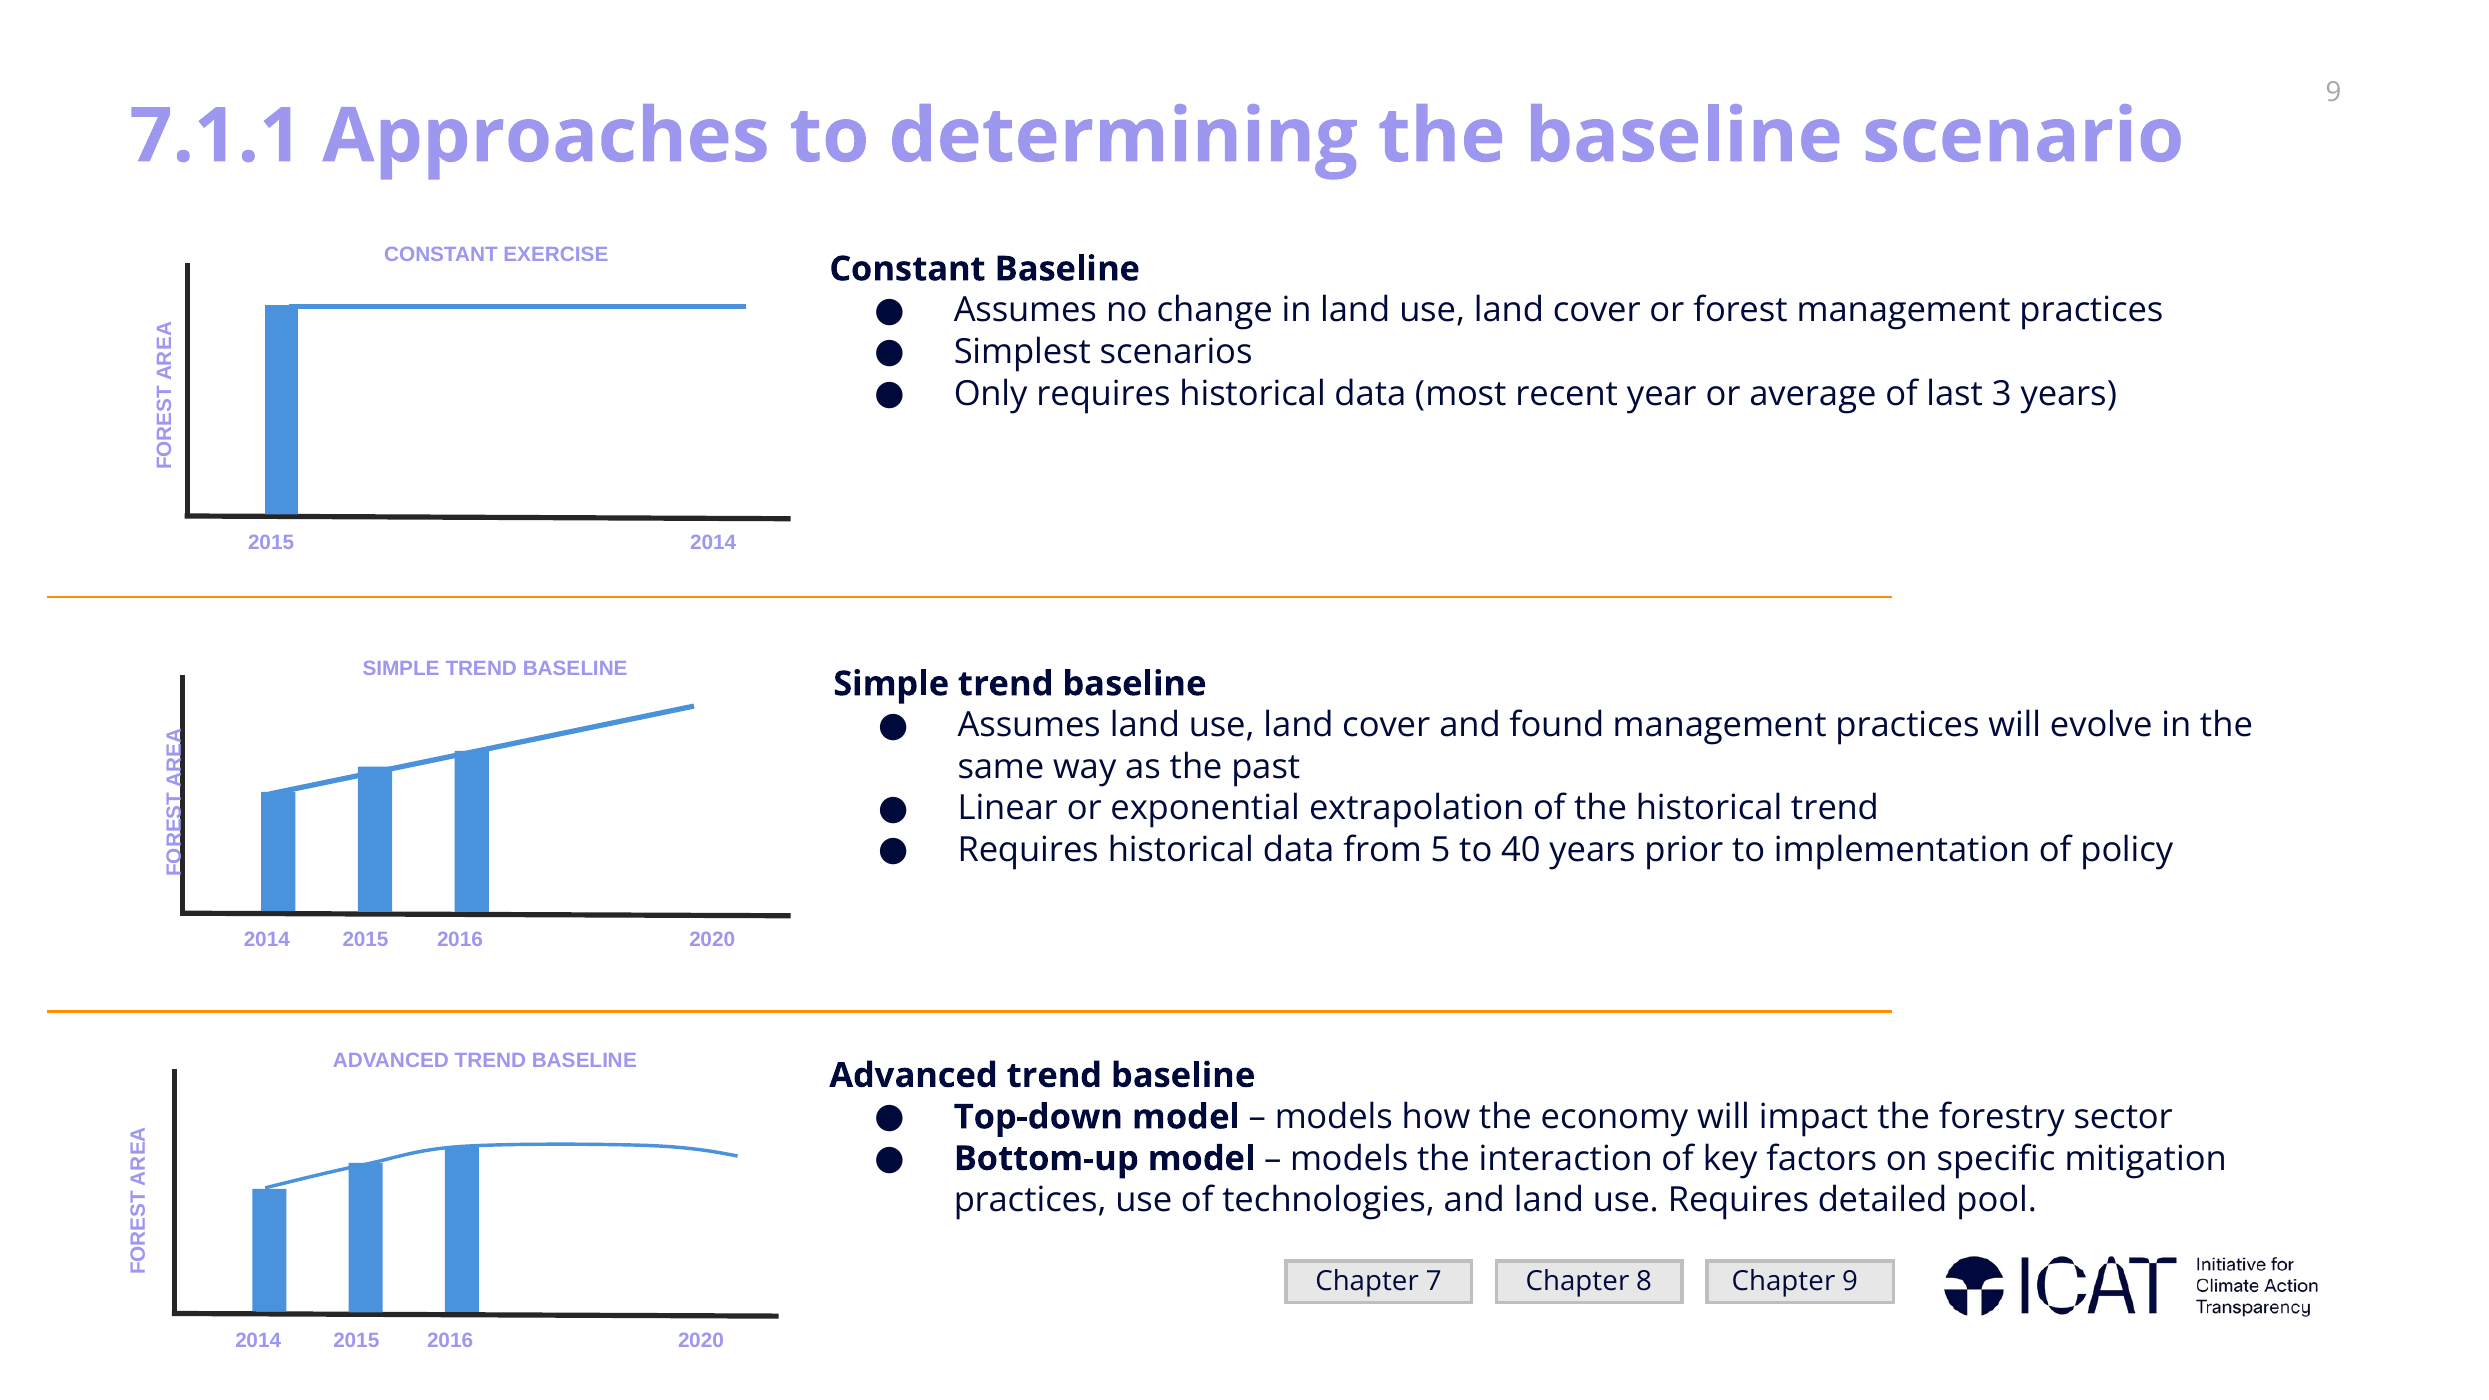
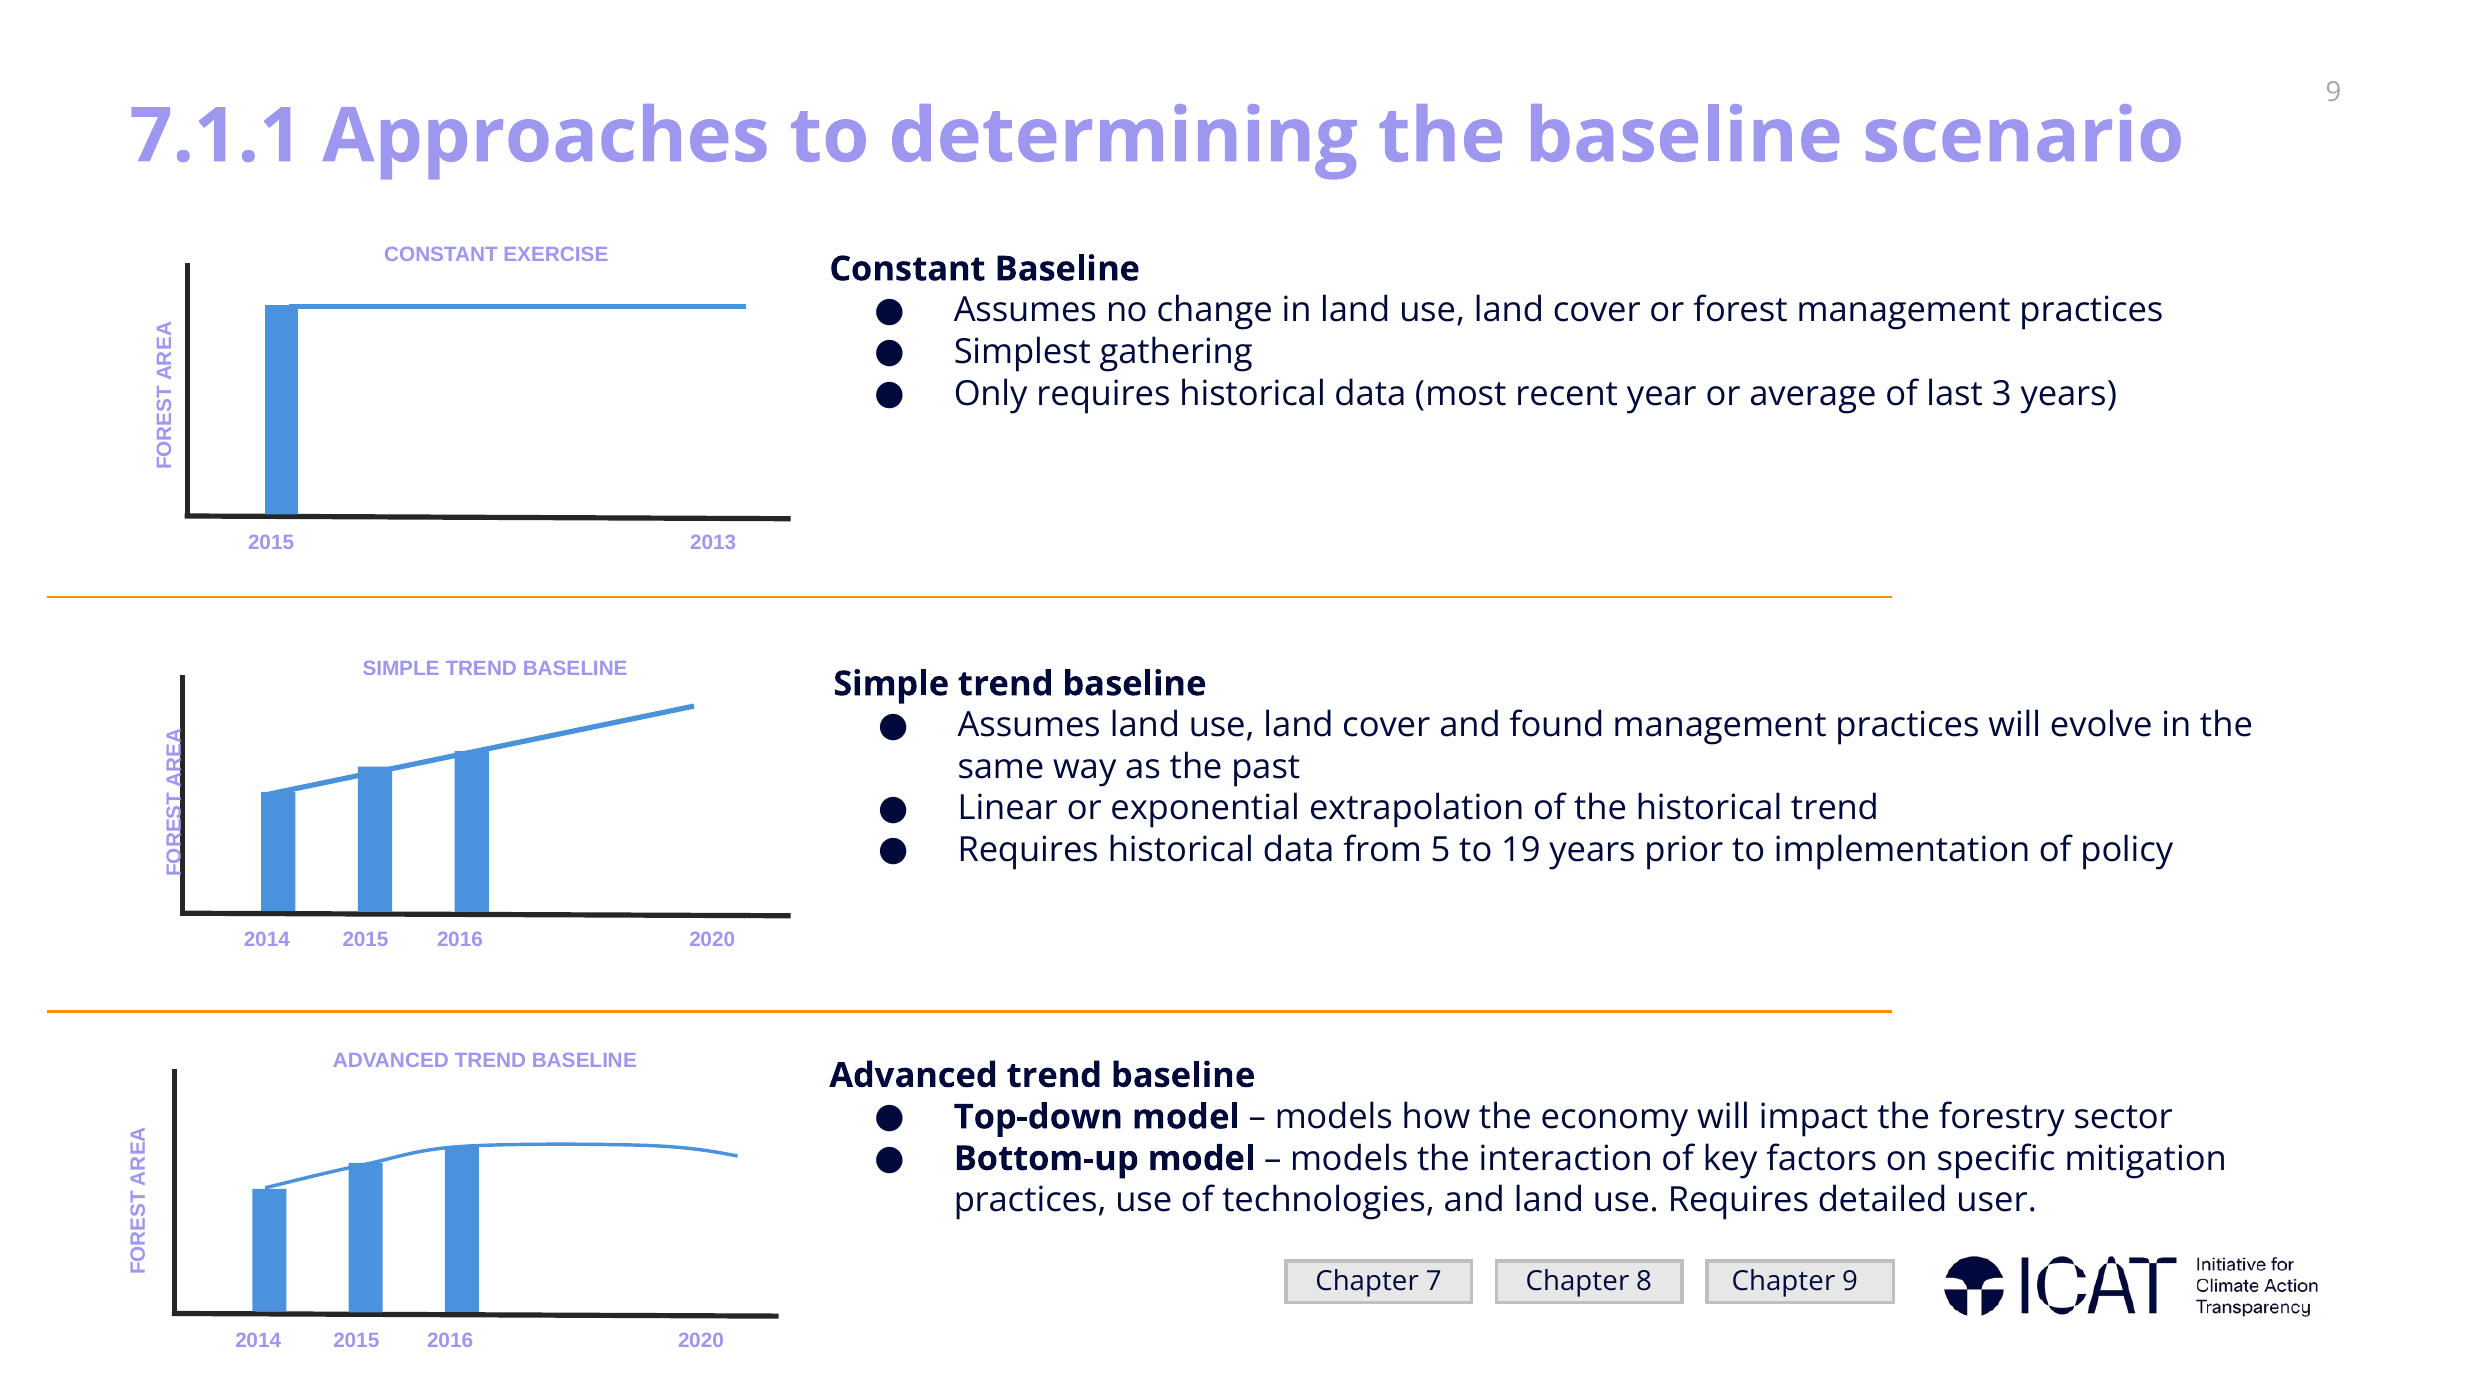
scenarios: scenarios -> gathering
2015 2014: 2014 -> 2013
40: 40 -> 19
pool: pool -> user
